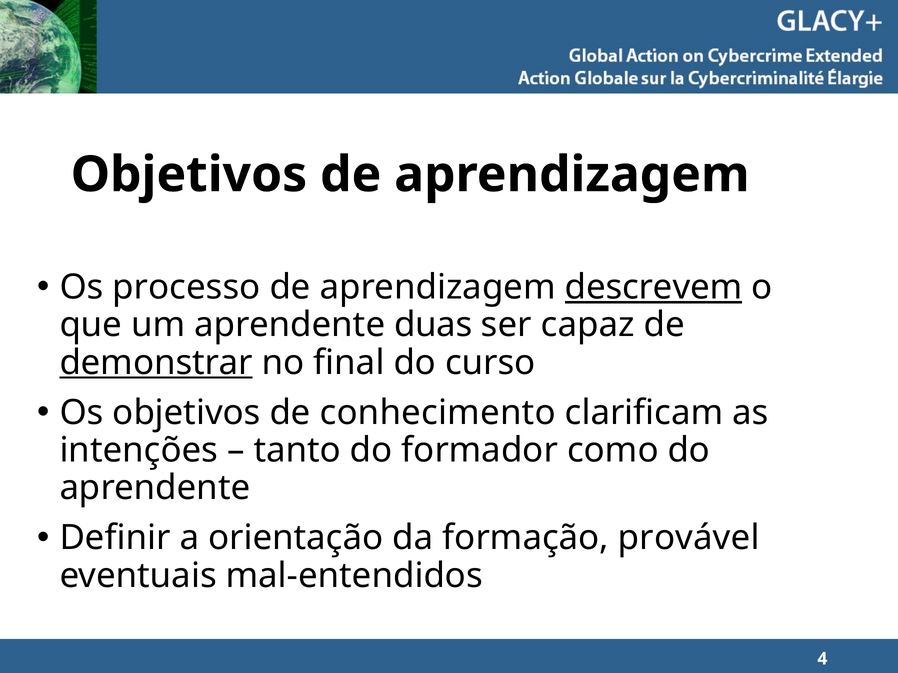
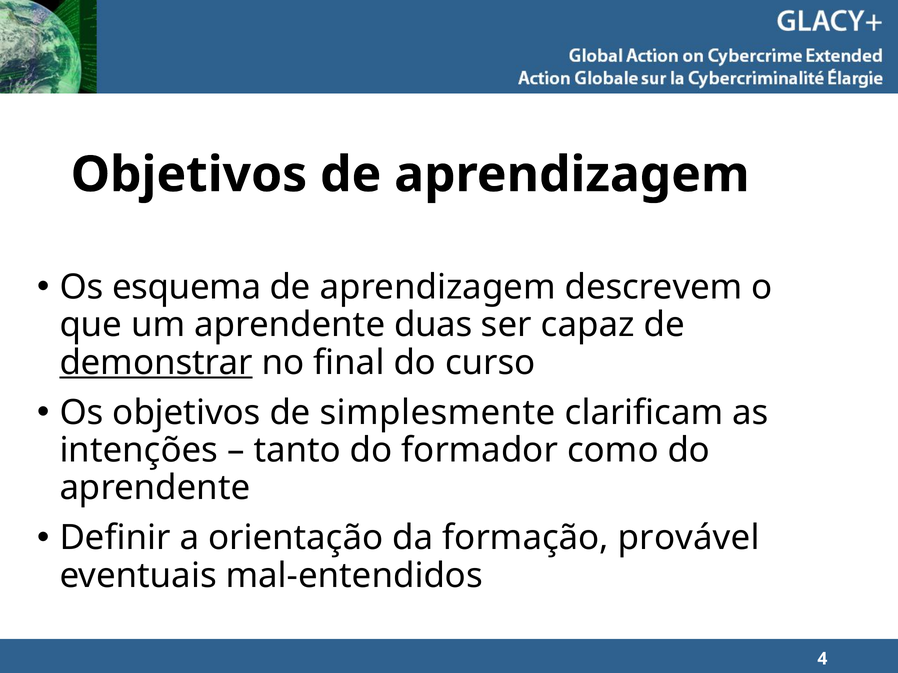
processo: processo -> esquema
descrevem underline: present -> none
conhecimento: conhecimento -> simplesmente
